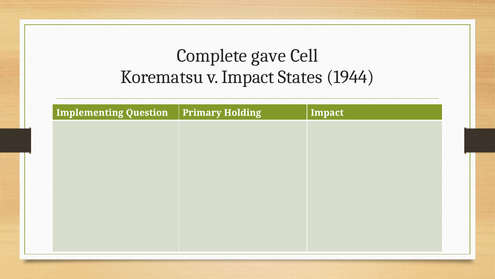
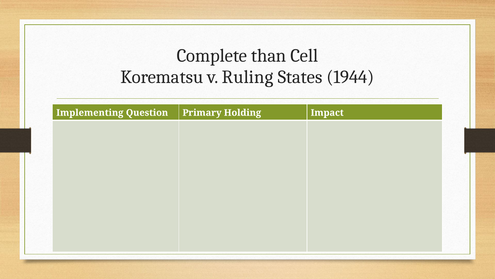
gave: gave -> than
v Impact: Impact -> Ruling
